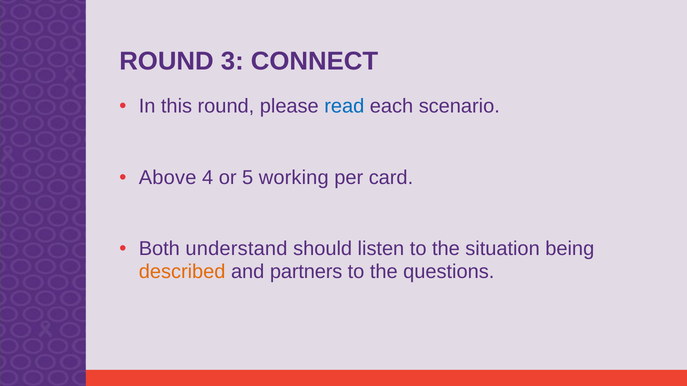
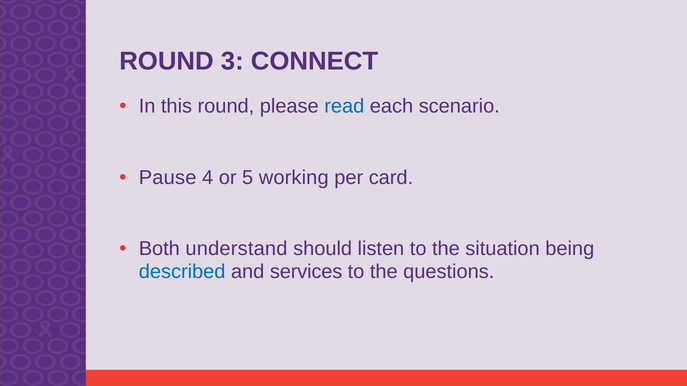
Above: Above -> Pause
described colour: orange -> blue
partners: partners -> services
